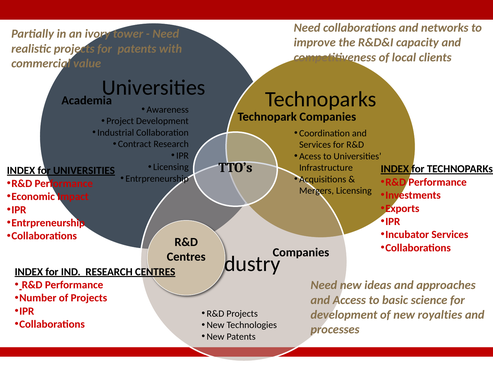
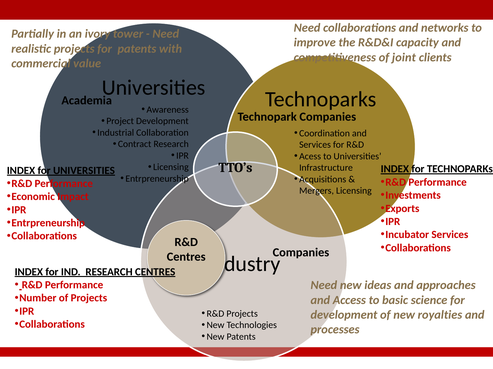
local: local -> joint
